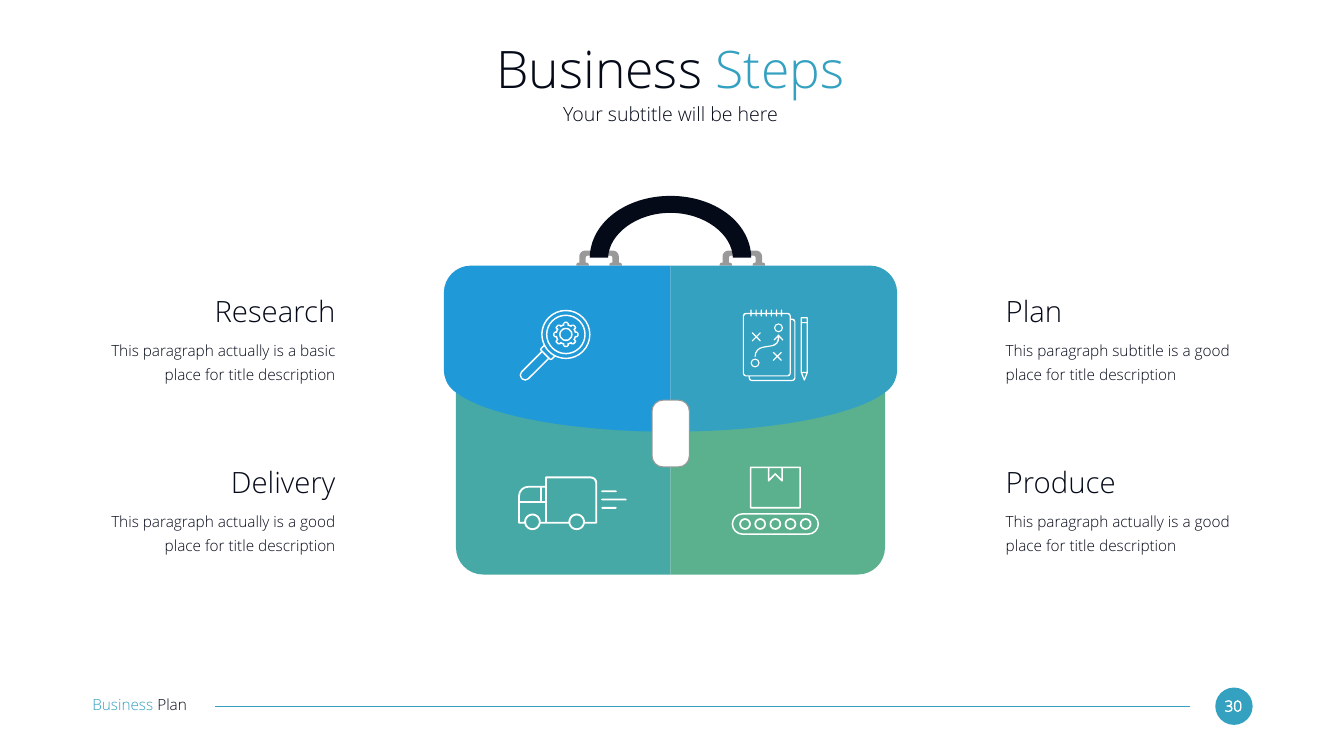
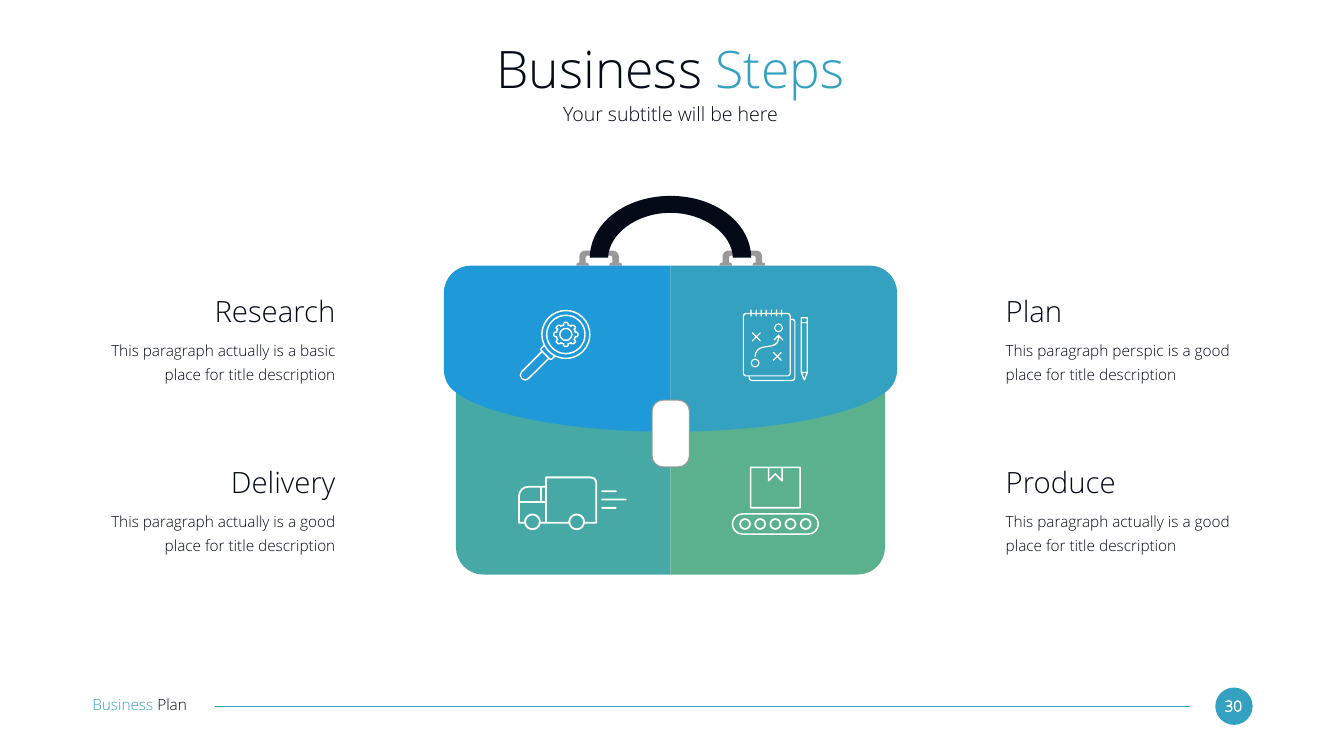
paragraph subtitle: subtitle -> perspic
